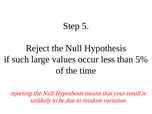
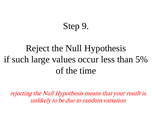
5: 5 -> 9
